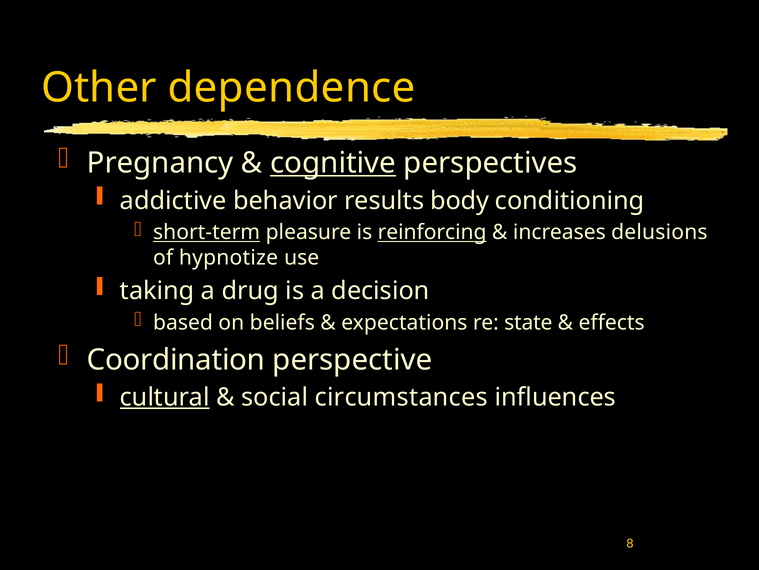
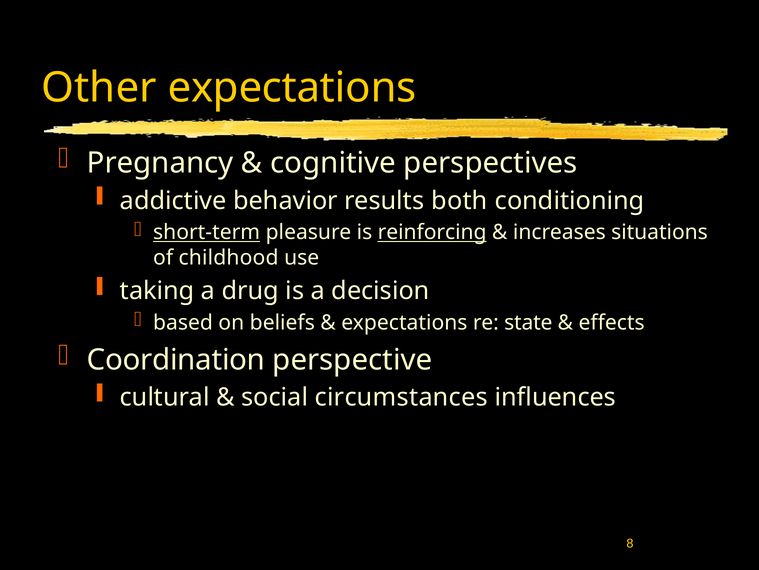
Other dependence: dependence -> expectations
cognitive underline: present -> none
body: body -> both
delusions: delusions -> situations
hypnotize: hypnotize -> childhood
cultural underline: present -> none
